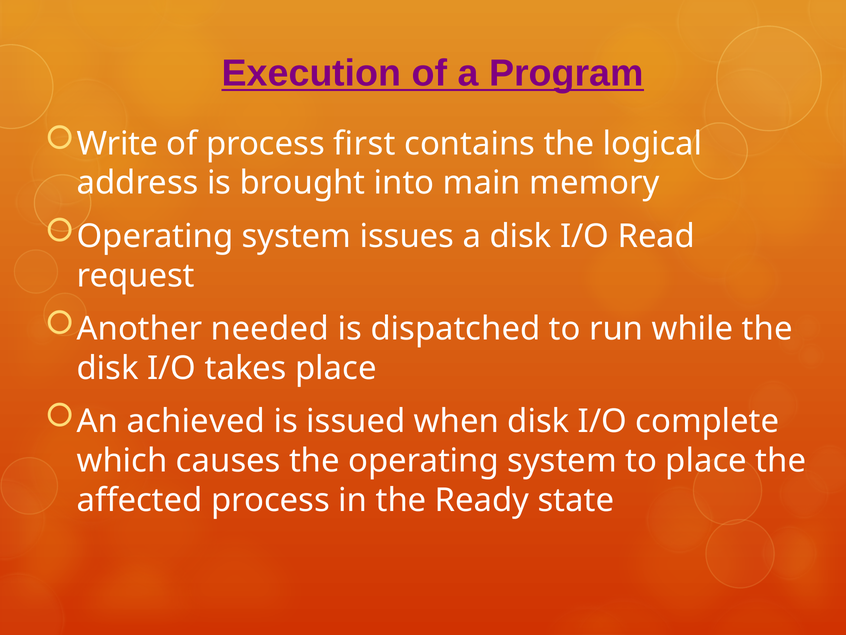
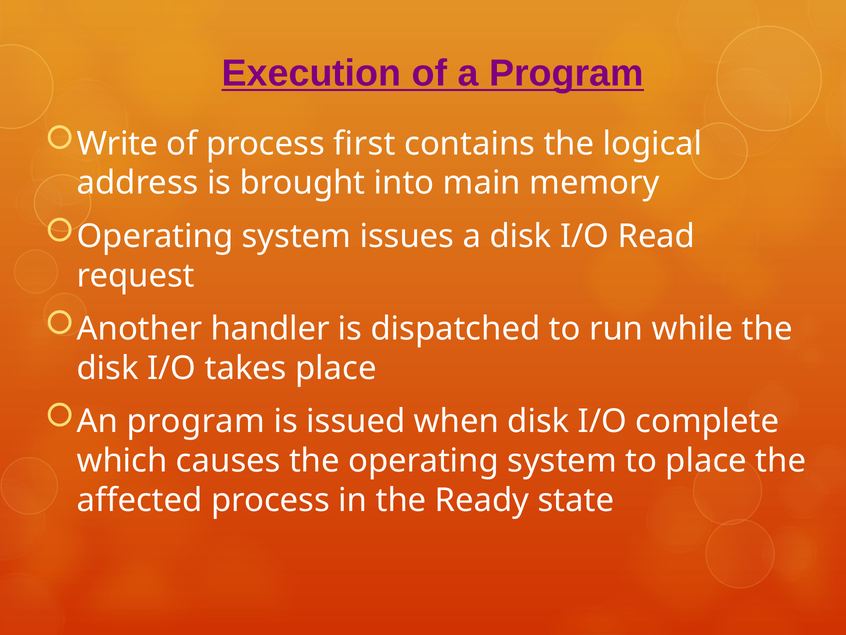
needed: needed -> handler
An achieved: achieved -> program
